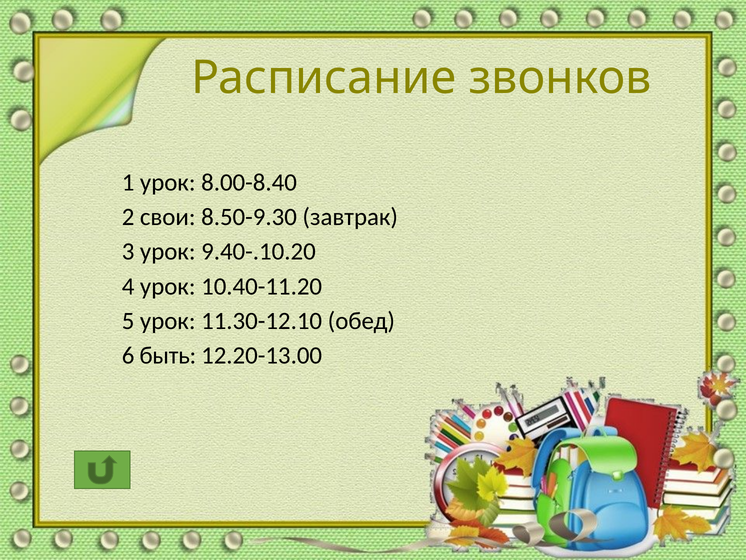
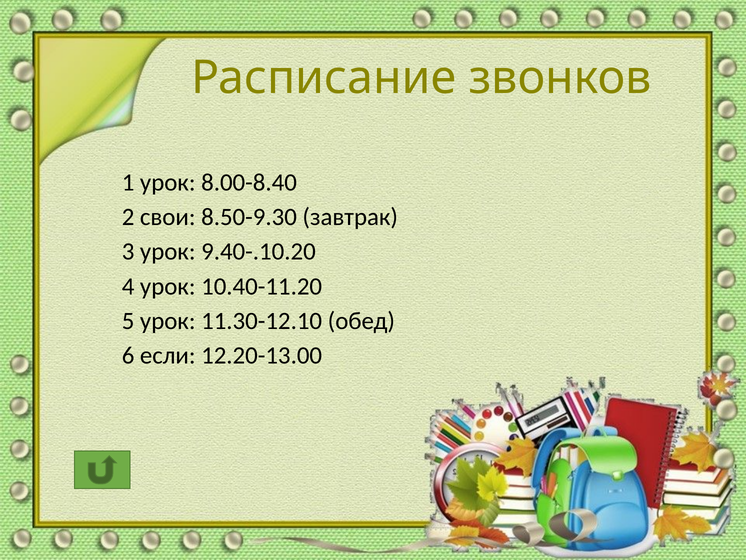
быть: быть -> если
